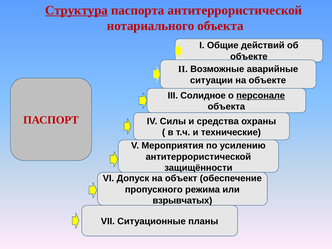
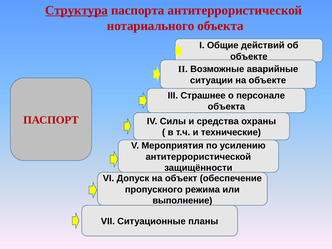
Солидное: Солидное -> Страшнее
персонале underline: present -> none
взрывчатых: взрывчатых -> выполнение
